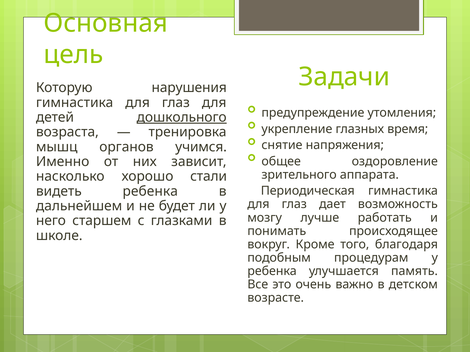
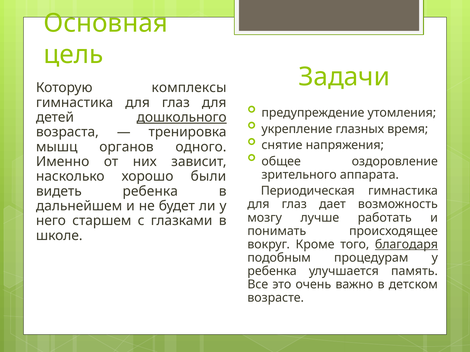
нарушения: нарушения -> комплексы
учимся: учимся -> одного
стали: стали -> были
благодаря underline: none -> present
